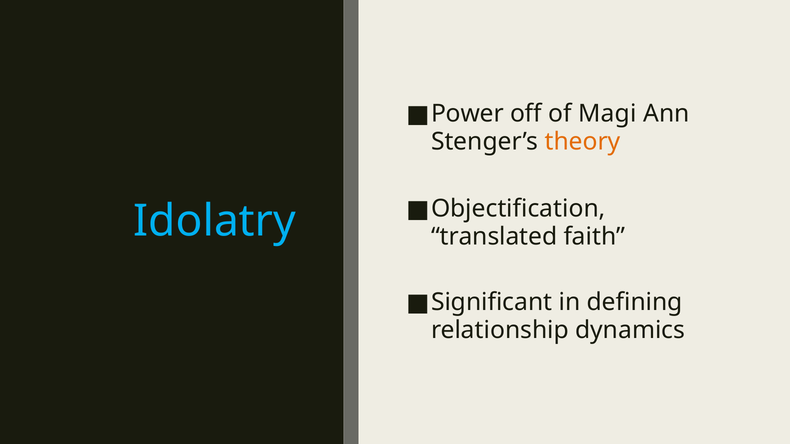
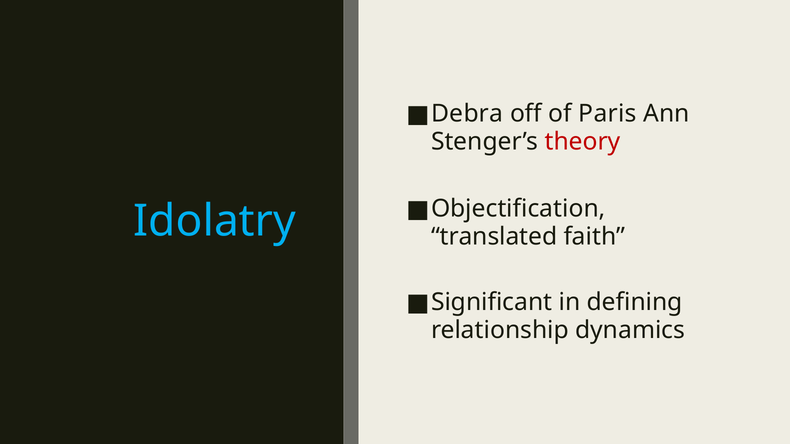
Power: Power -> Debra
Magi: Magi -> Paris
theory colour: orange -> red
